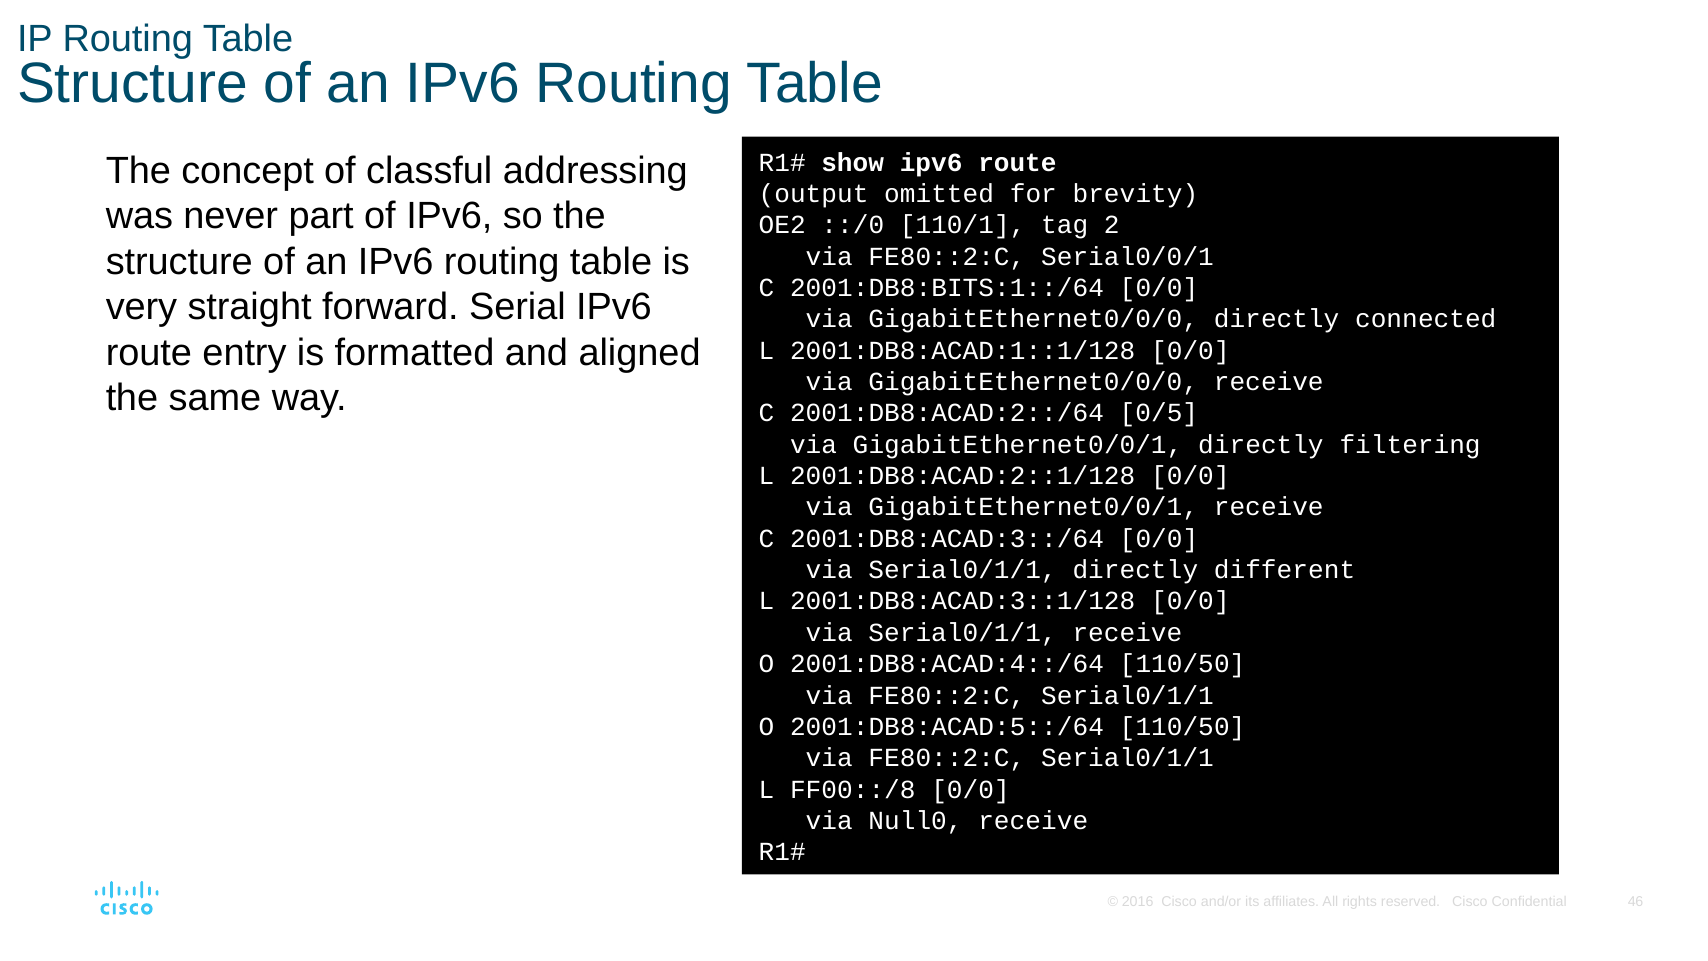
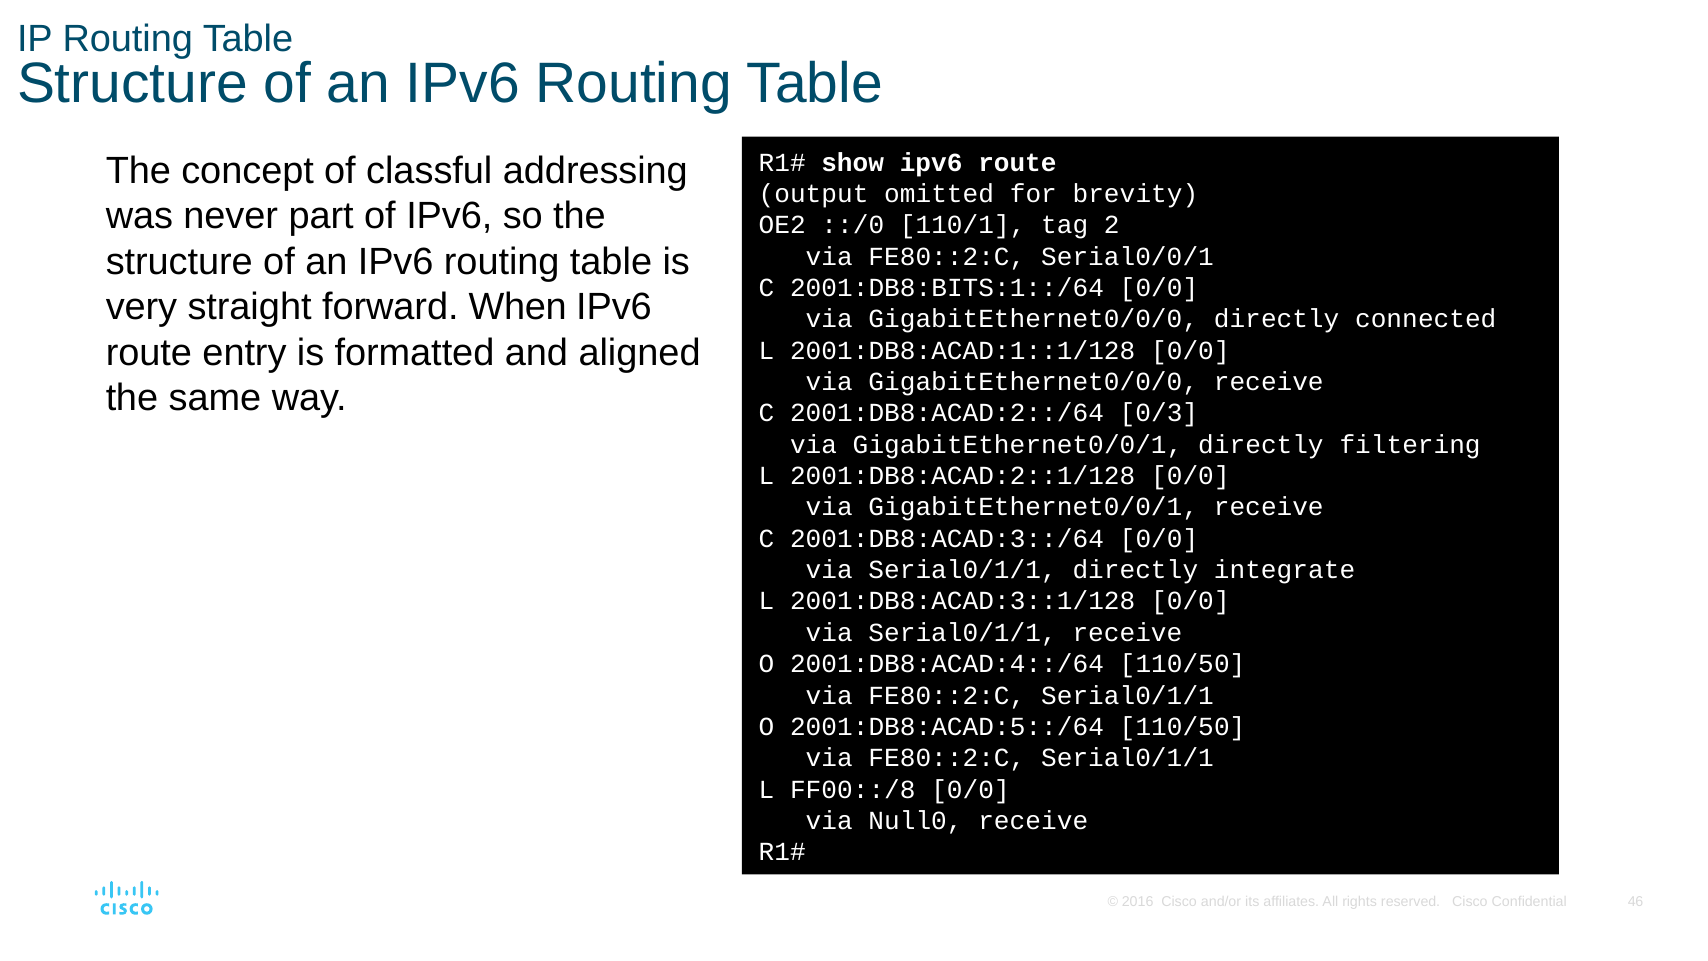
Serial: Serial -> When
0/5: 0/5 -> 0/3
different: different -> integrate
